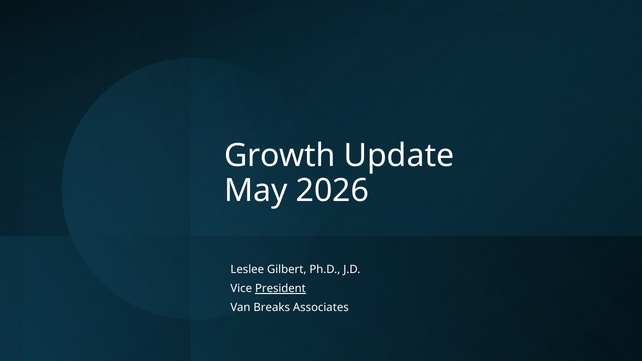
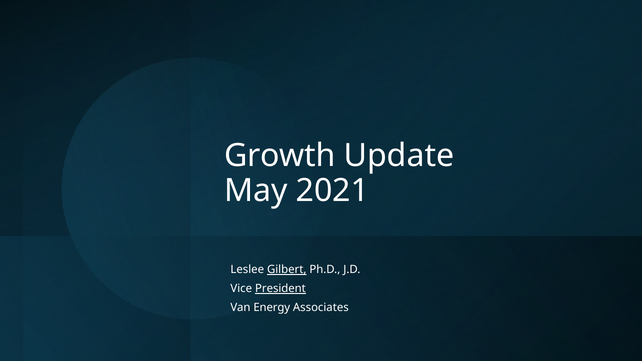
2026: 2026 -> 2021
Gilbert underline: none -> present
Breaks: Breaks -> Energy
